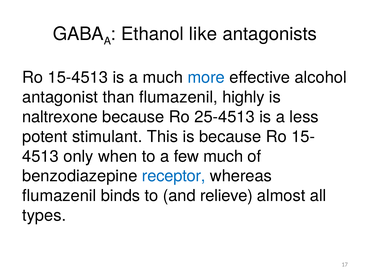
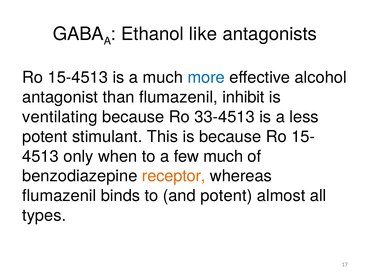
highly: highly -> inhibit
naltrexone: naltrexone -> ventilating
25-4513: 25-4513 -> 33-4513
receptor colour: blue -> orange
and relieve: relieve -> potent
